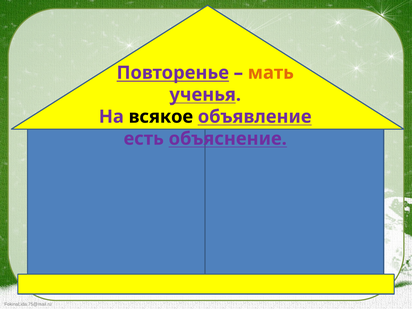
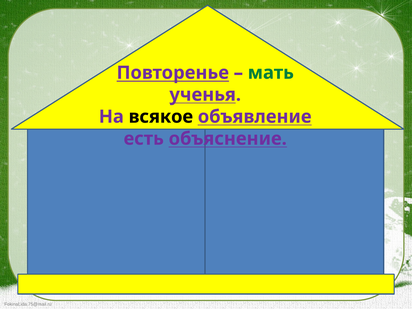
мать colour: orange -> green
